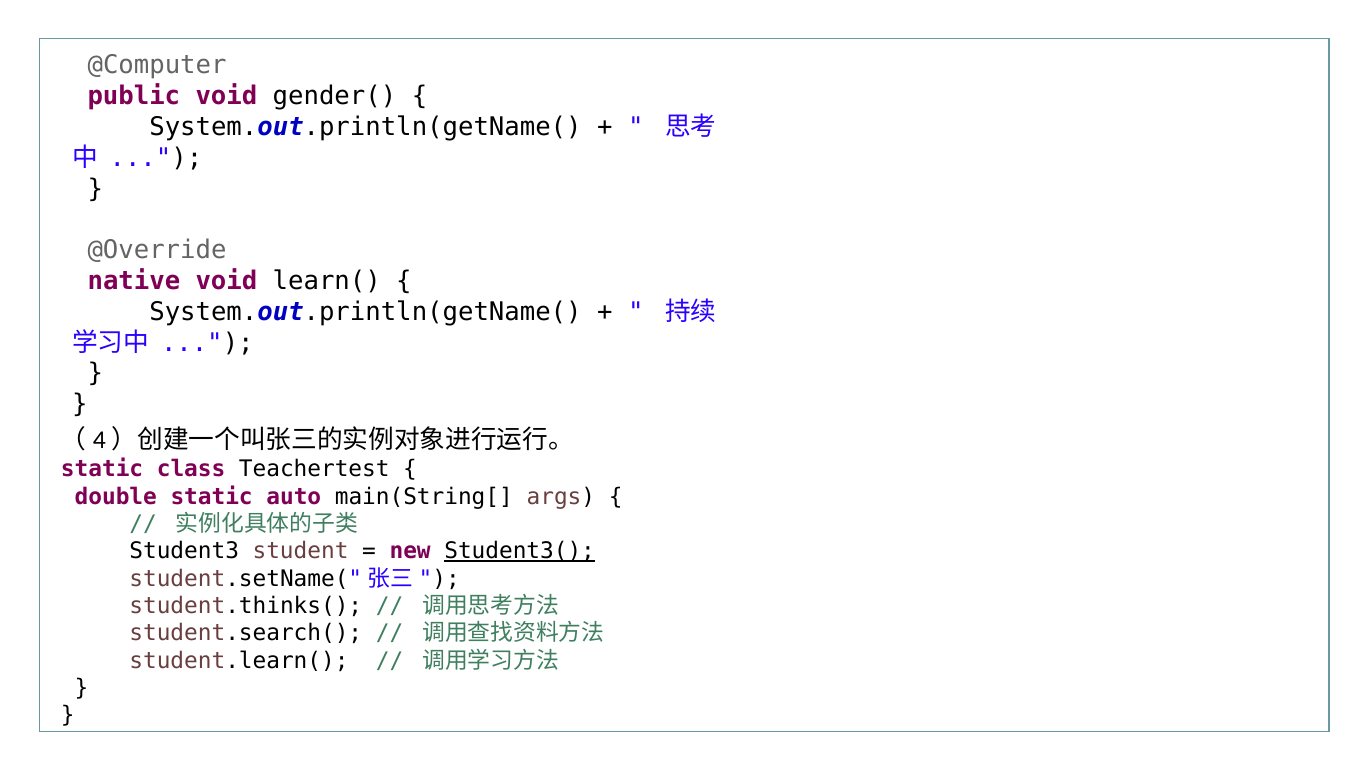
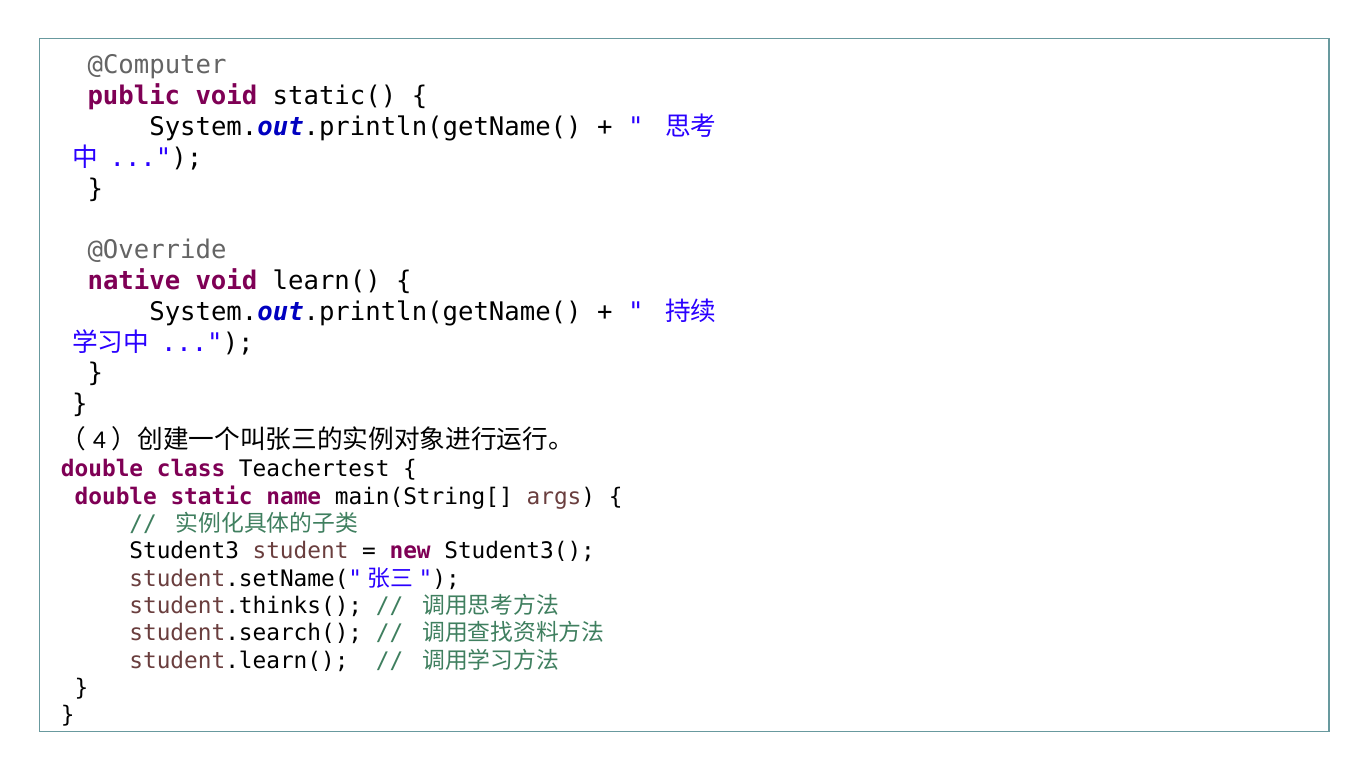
gender(: gender( -> static(
static at (102, 469): static -> double
auto: auto -> name
Student3( underline: present -> none
